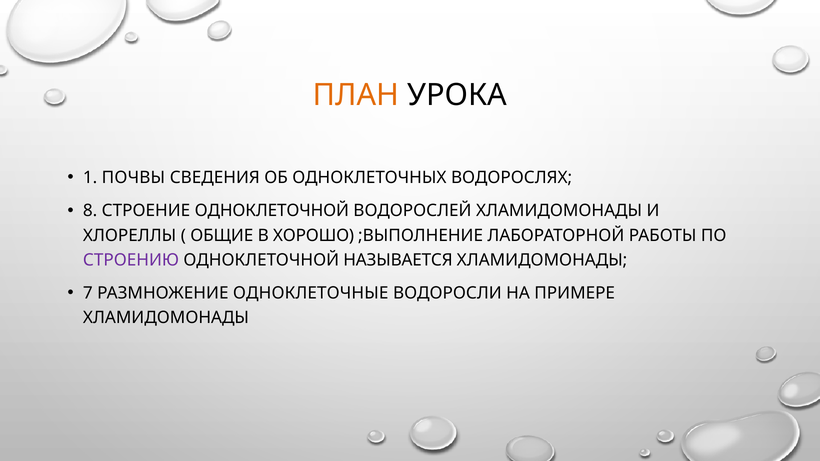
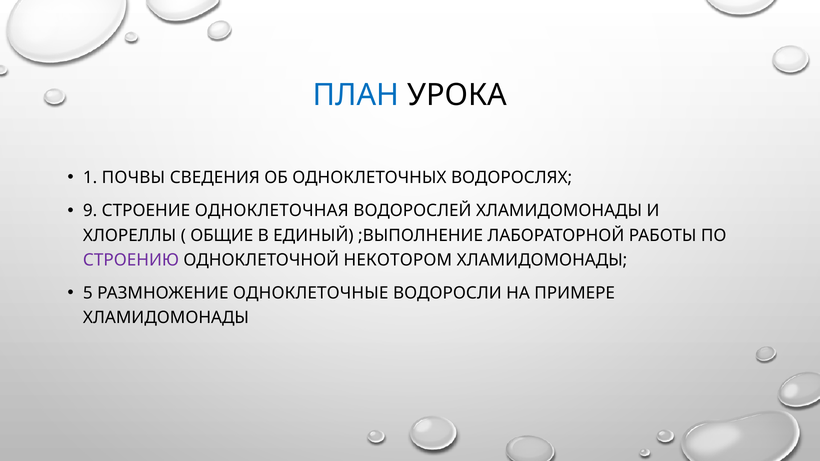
ПЛАН colour: orange -> blue
8: 8 -> 9
СТРОЕНИЕ ОДНОКЛЕТОЧНОЙ: ОДНОКЛЕТОЧНОЙ -> ОДНОКЛЕТОЧНАЯ
ХОРОШО: ХОРОШО -> ЕДИНЫЙ
НАЗЫВАЕТСЯ: НАЗЫВАЕТСЯ -> НЕКОТОРОМ
7: 7 -> 5
